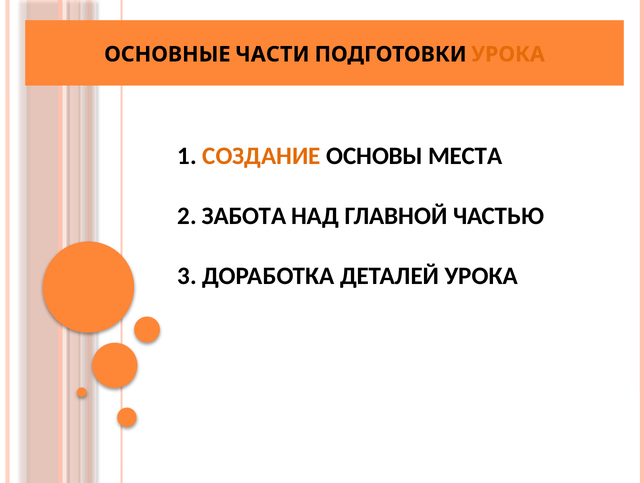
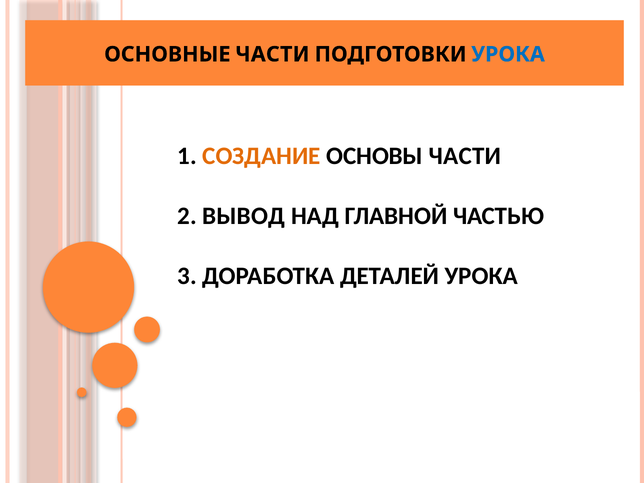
УРОКА at (508, 54) colour: orange -> blue
ОСНОВЫ МЕСТА: МЕСТА -> ЧАСТИ
ЗАБОТА: ЗАБОТА -> ВЫВОД
